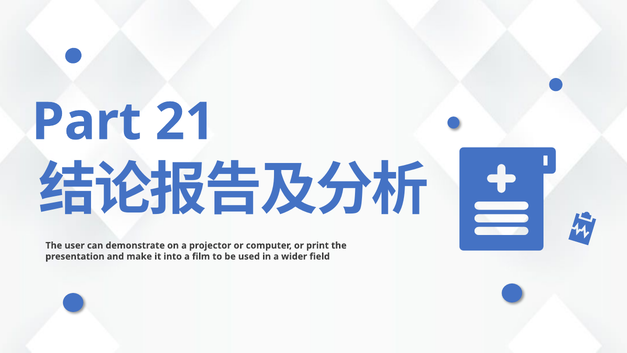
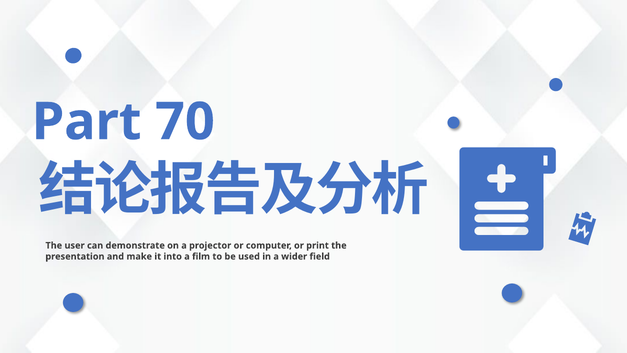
21: 21 -> 70
